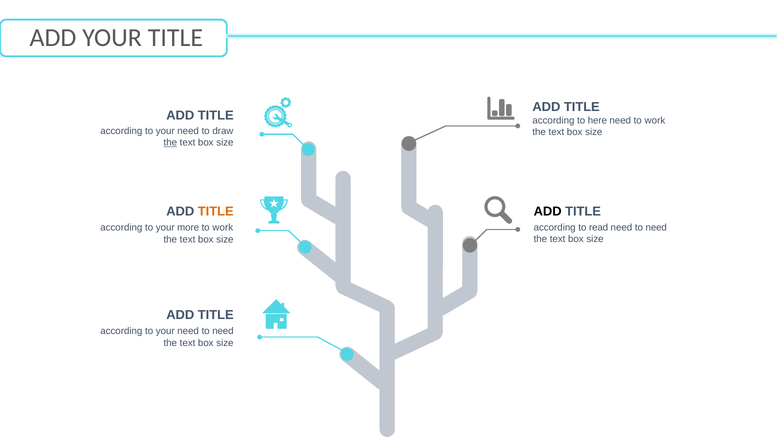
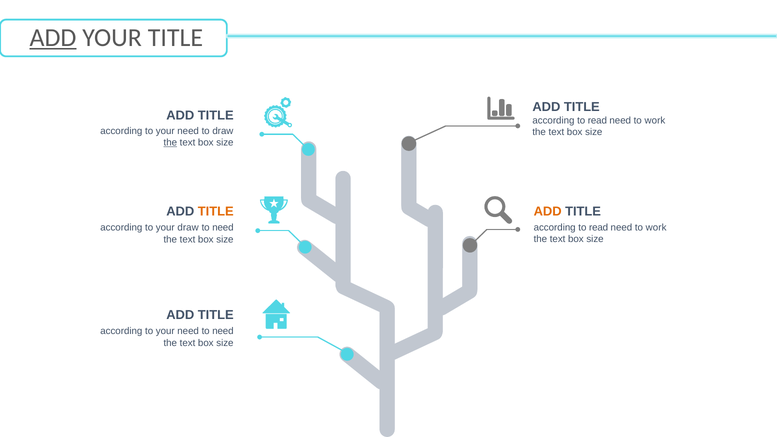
ADD at (53, 38) underline: none -> present
here at (597, 120): here -> read
ADD at (548, 212) colour: black -> orange
need at (656, 227): need -> work
your more: more -> draw
work at (223, 228): work -> need
